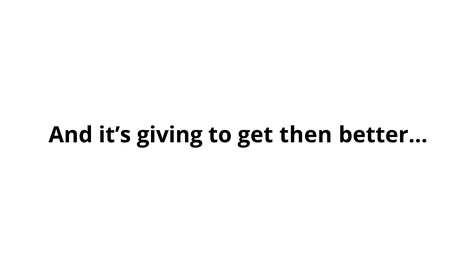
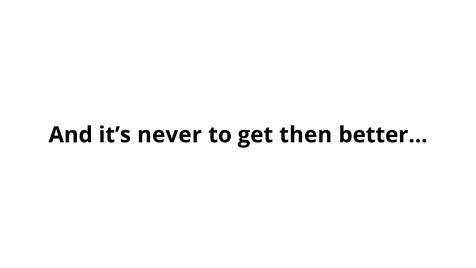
giving: giving -> never
